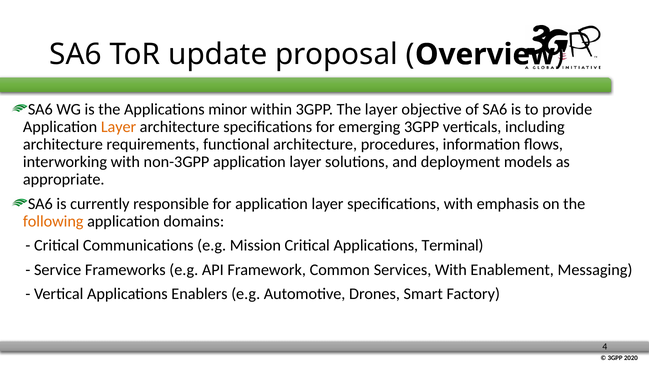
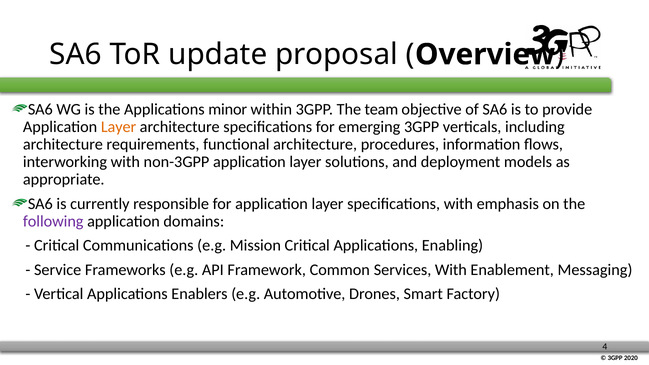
The layer: layer -> team
following colour: orange -> purple
Terminal: Terminal -> Enabling
